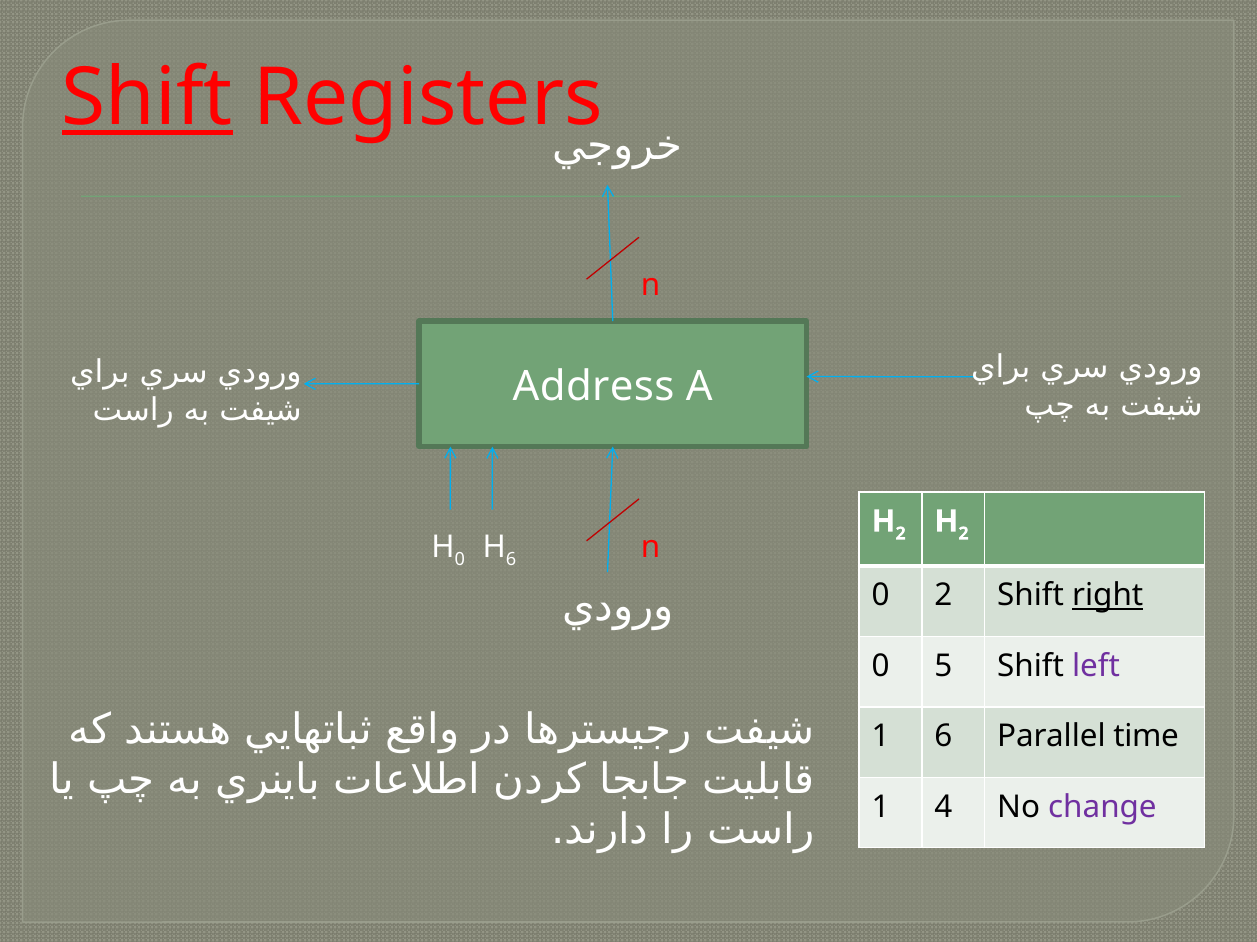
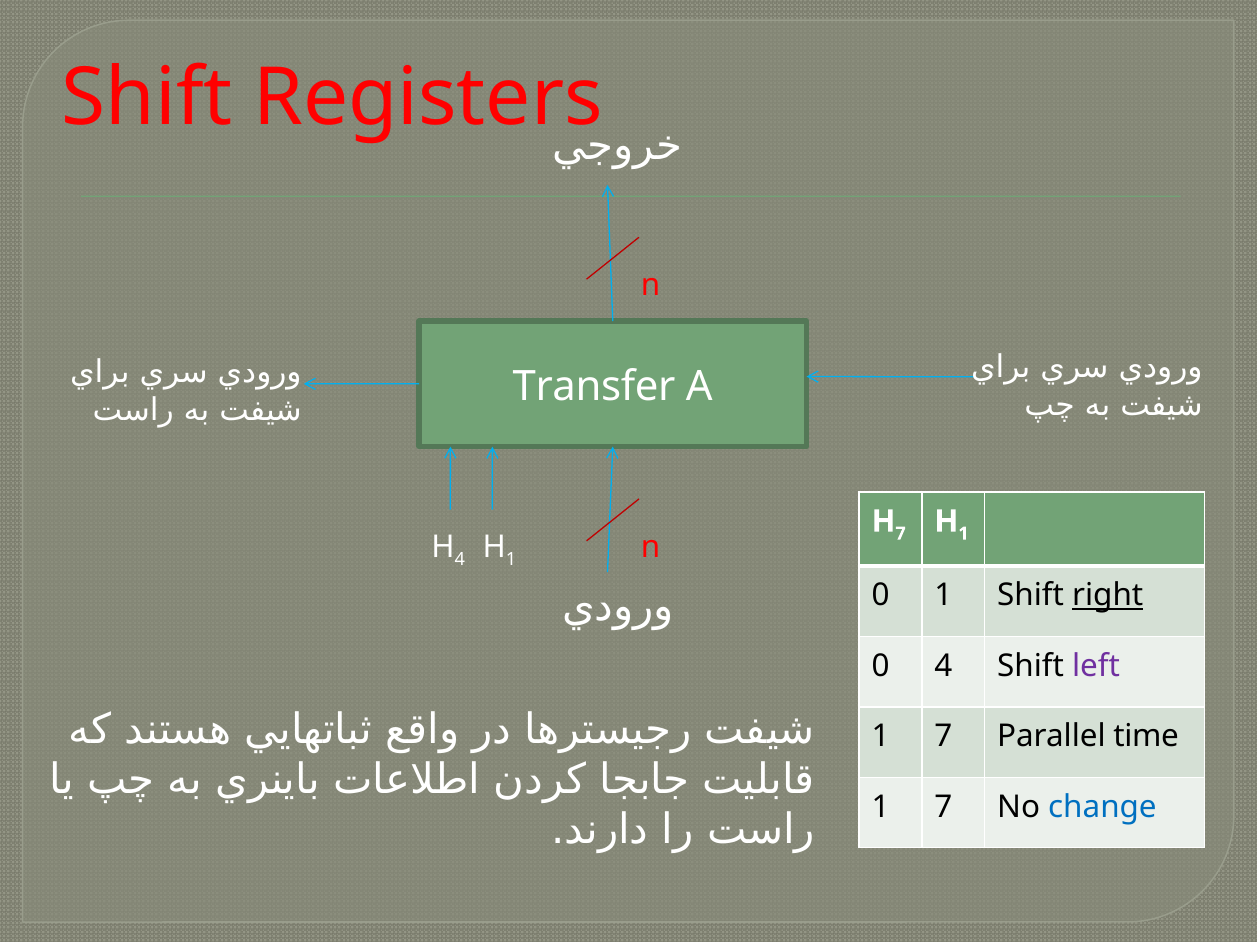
Shift at (147, 98) underline: present -> none
Address: Address -> Transfer
2 at (901, 534): 2 -> 7
2 at (963, 534): 2 -> 1
0 at (460, 560): 0 -> 4
6 at (511, 560): 6 -> 1
0 2: 2 -> 1
0 5: 5 -> 4
6 at (943, 737): 6 -> 7
4 at (943, 807): 4 -> 7
change colour: purple -> blue
